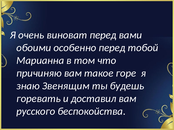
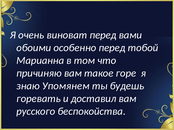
Звенящим: Звенящим -> Упомянем
